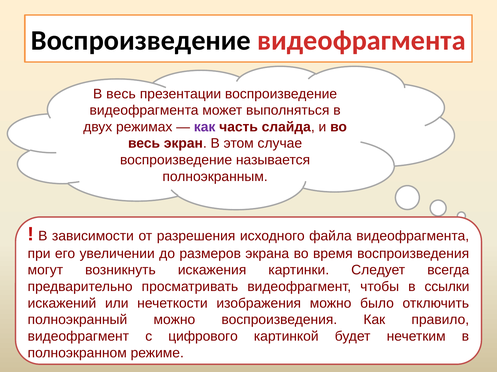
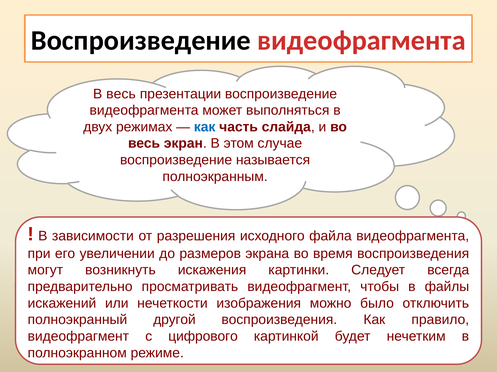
как at (205, 127) colour: purple -> blue
ссылки: ссылки -> файлы
полноэкранный можно: можно -> другой
